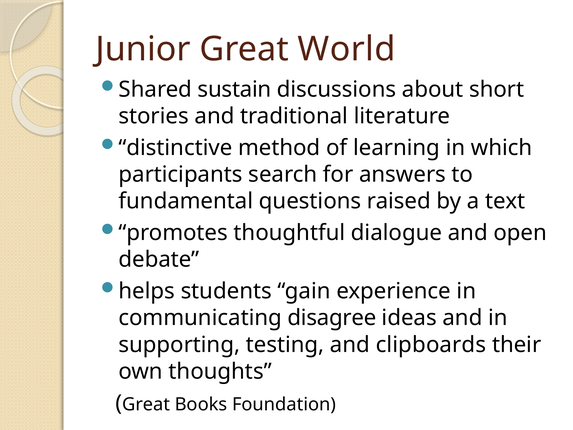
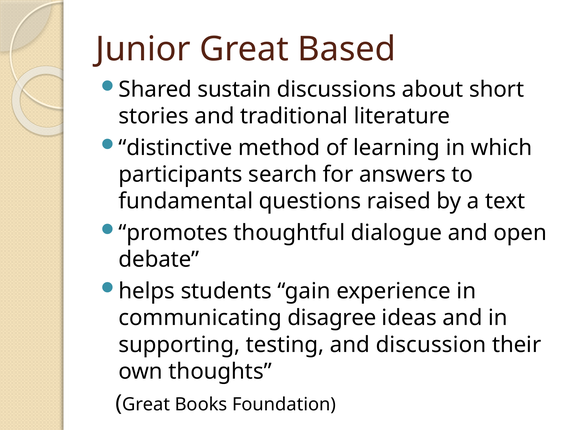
World: World -> Based
clipboards: clipboards -> discussion
